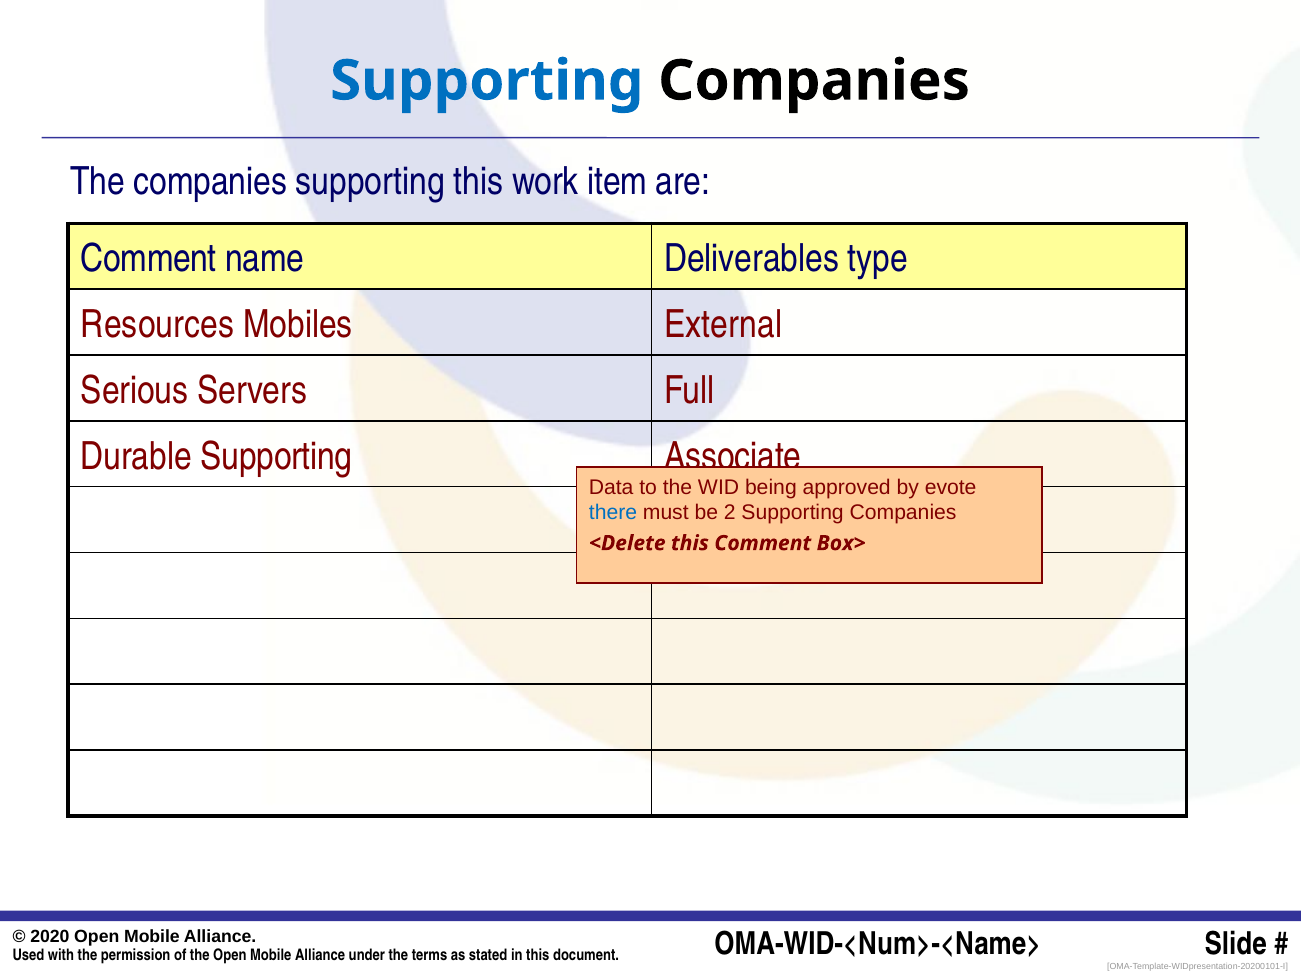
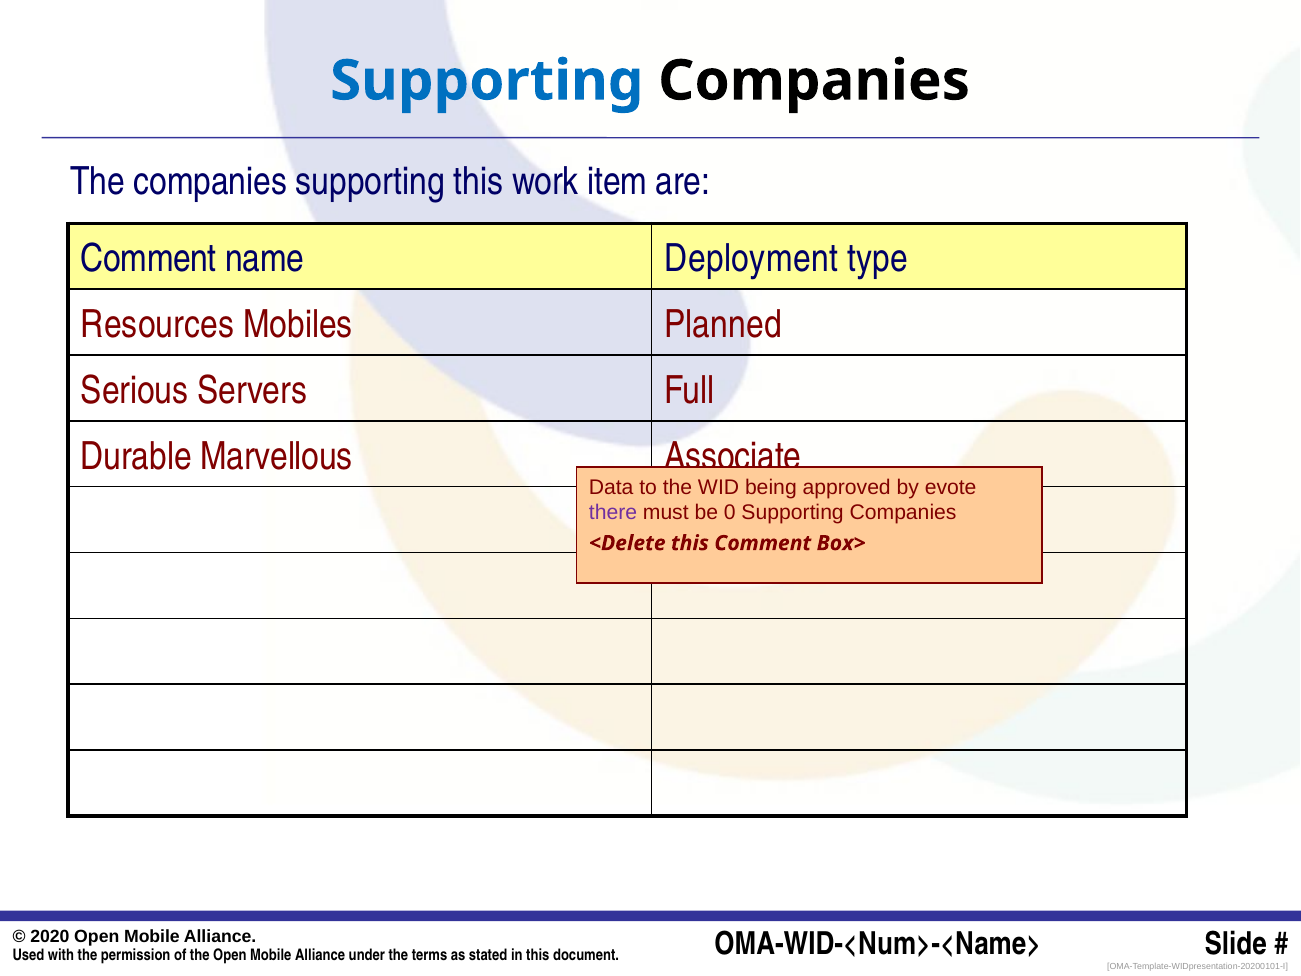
Deliverables: Deliverables -> Deployment
External: External -> Planned
Durable Supporting: Supporting -> Marvellous
there colour: blue -> purple
2: 2 -> 0
